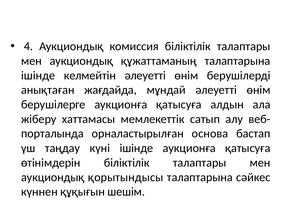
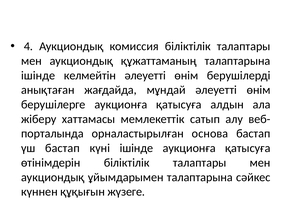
үш таңдау: таңдау -> бастап
қорытындысы: қорытындысы -> ұйымдарымен
шешім: шешім -> жүзеге
